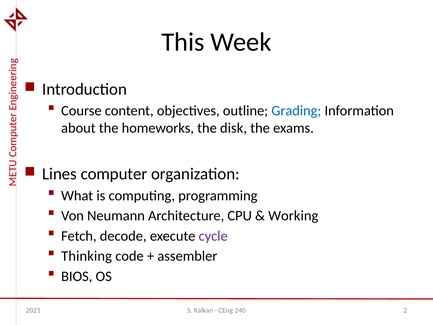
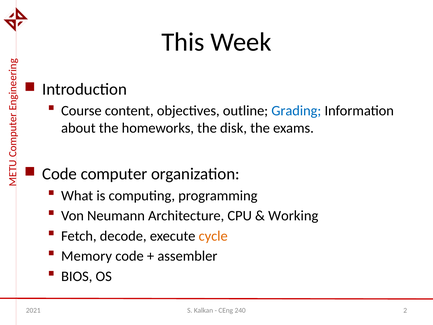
Lines at (60, 174): Lines -> Code
cycle colour: purple -> orange
Thinking: Thinking -> Memory
